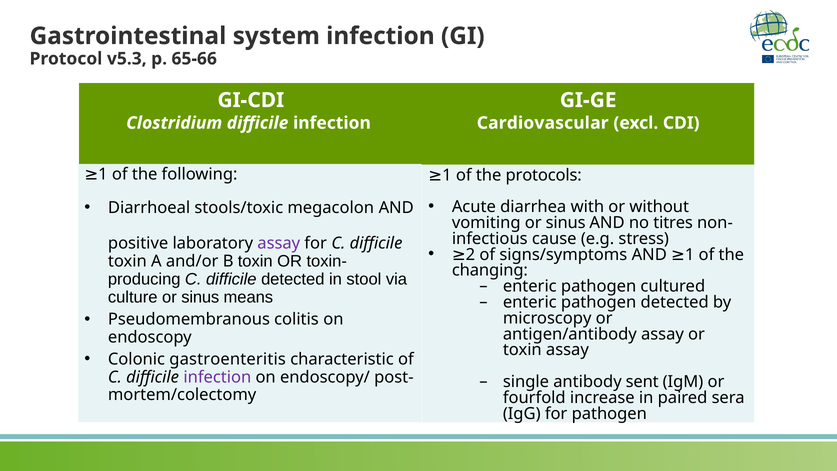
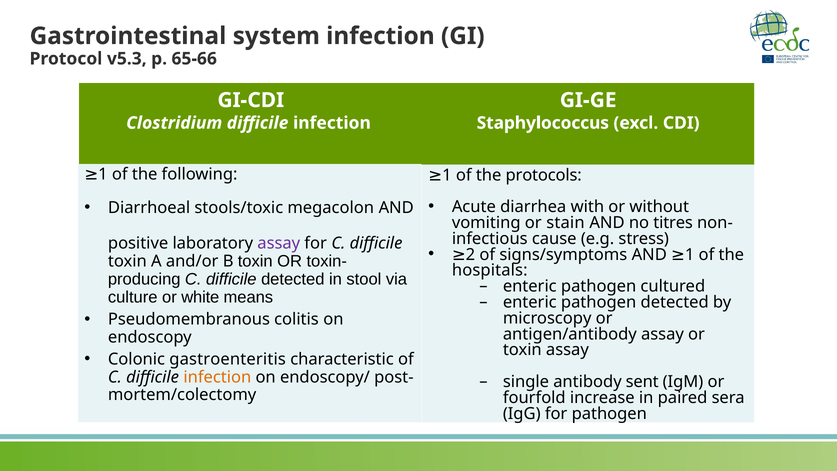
Cardiovascular: Cardiovascular -> Staphylococcus
vomiting or sinus: sinus -> stain
changing: changing -> hospitals
culture or sinus: sinus -> white
infection at (217, 377) colour: purple -> orange
